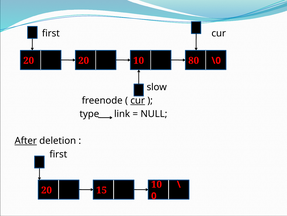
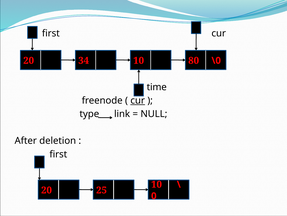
20 20: 20 -> 34
slow: slow -> time
After underline: present -> none
15: 15 -> 25
